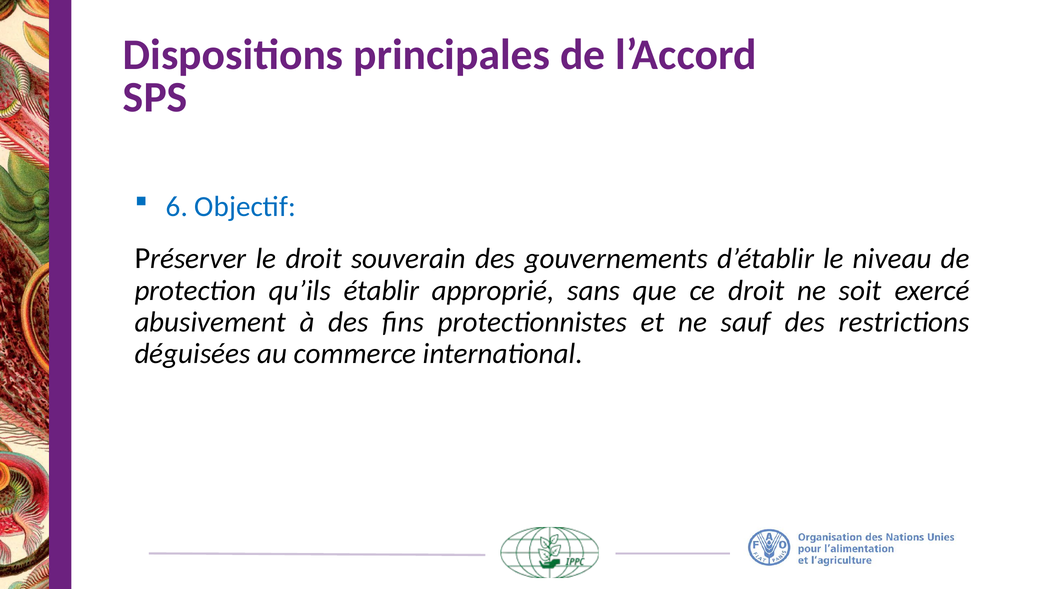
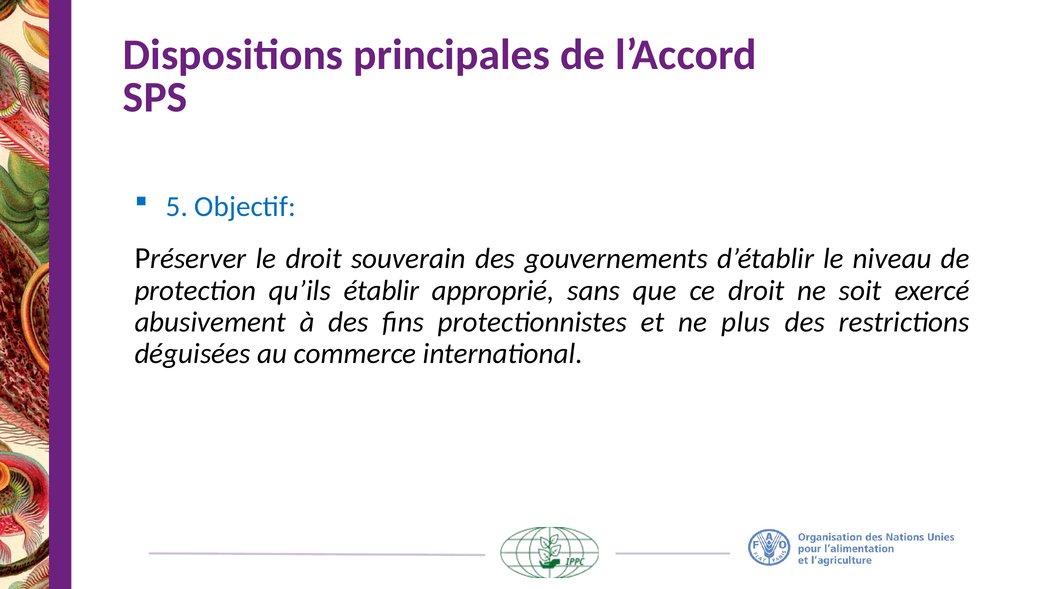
6: 6 -> 5
sauf: sauf -> plus
